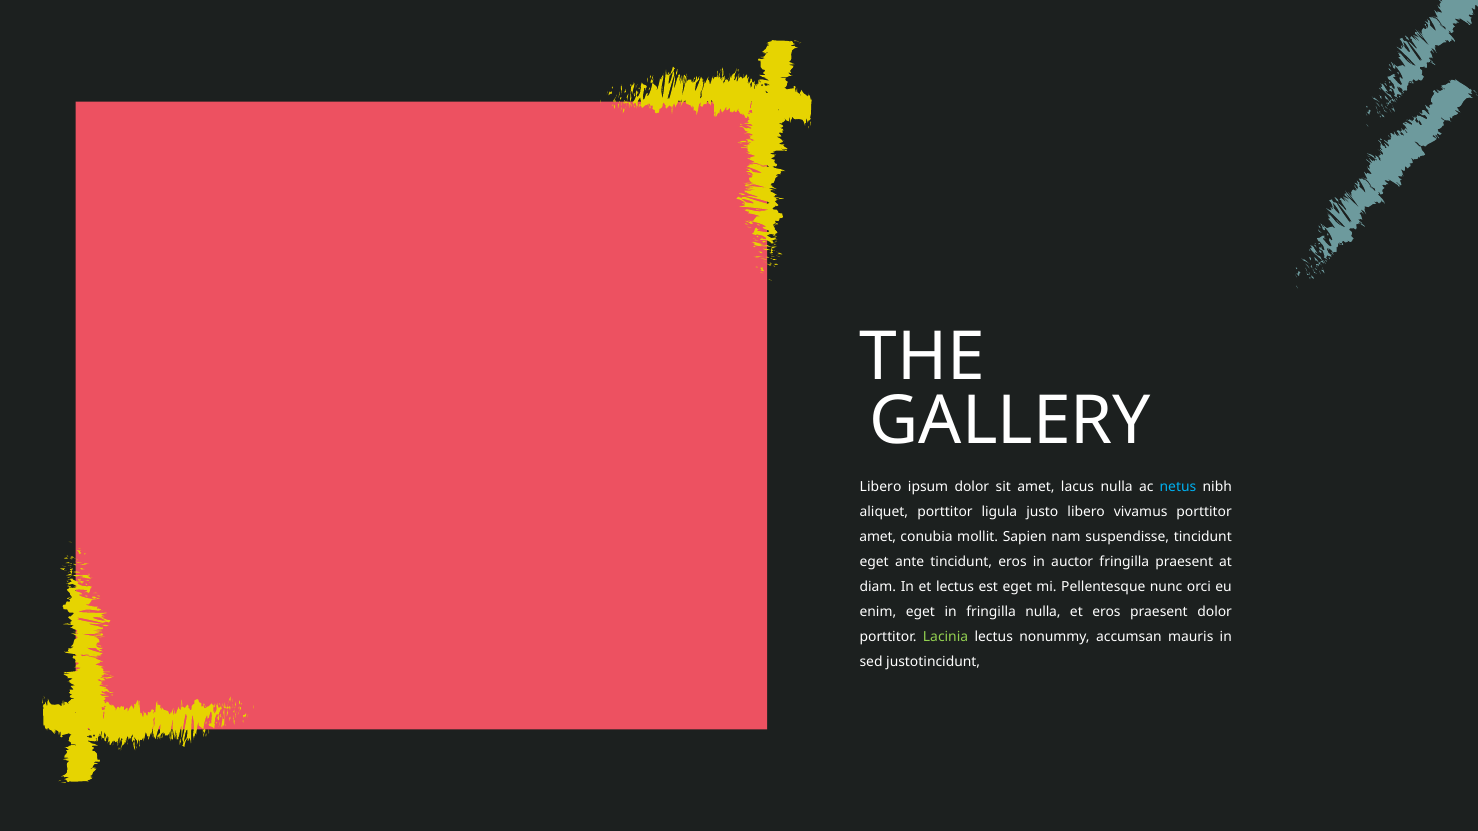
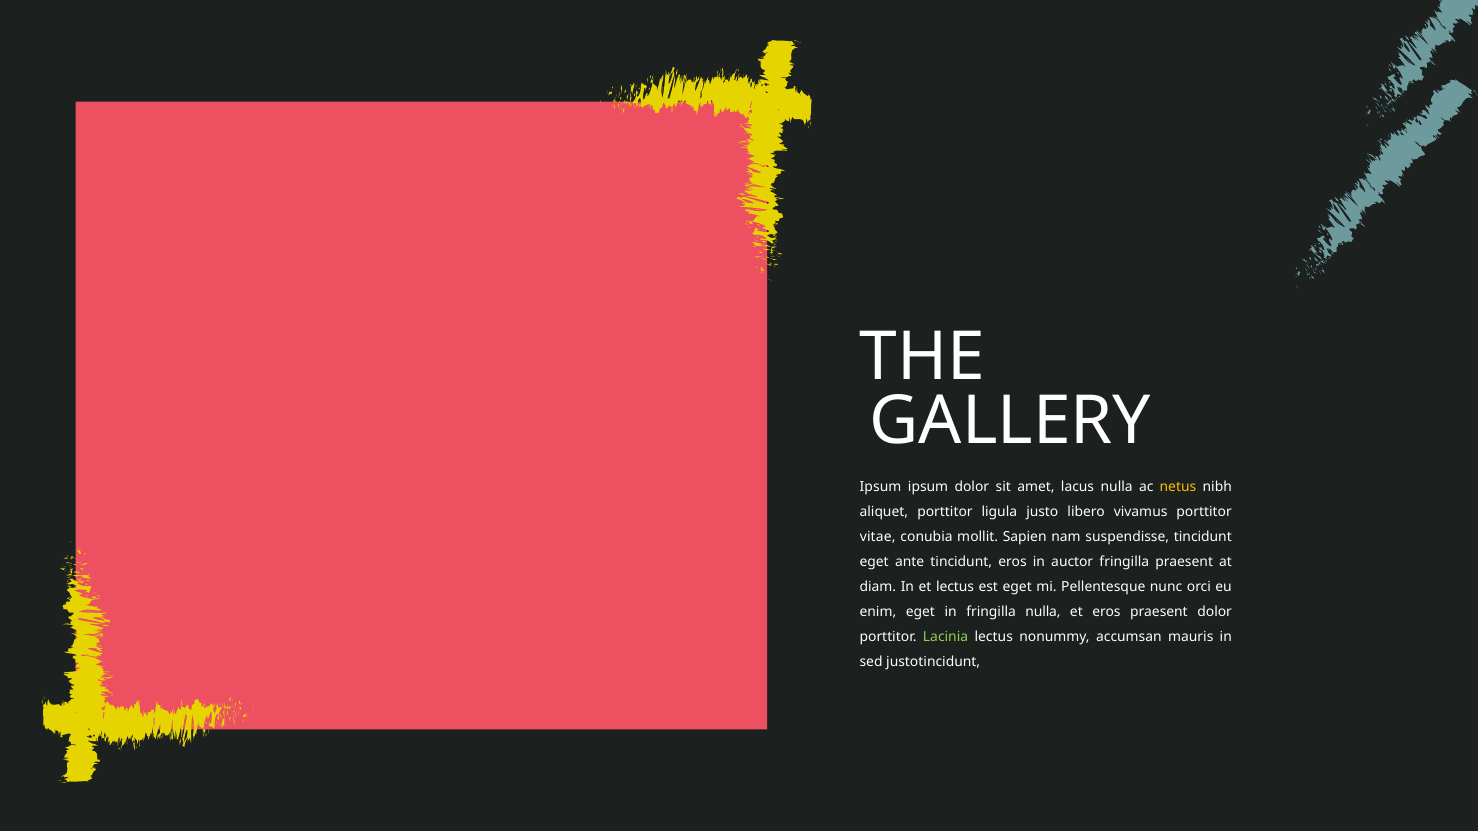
Libero at (881, 487): Libero -> Ipsum
netus colour: light blue -> yellow
amet at (878, 537): amet -> vitae
